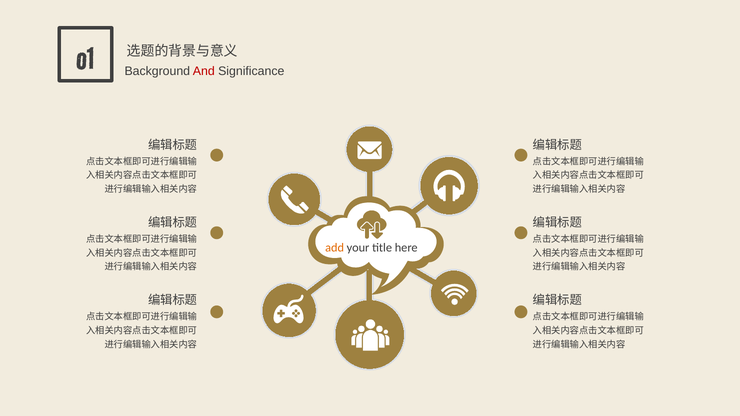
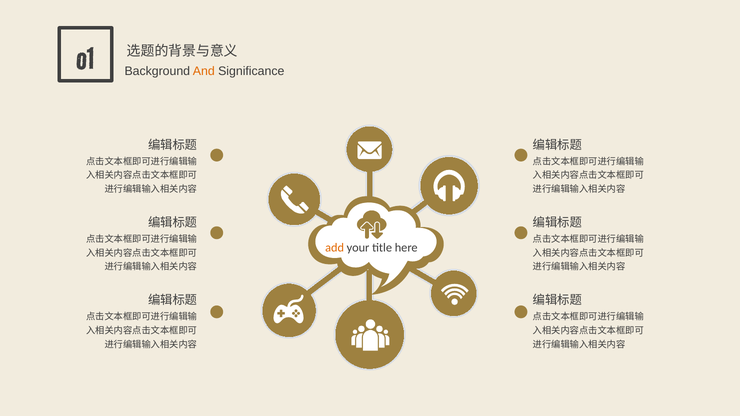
And colour: red -> orange
